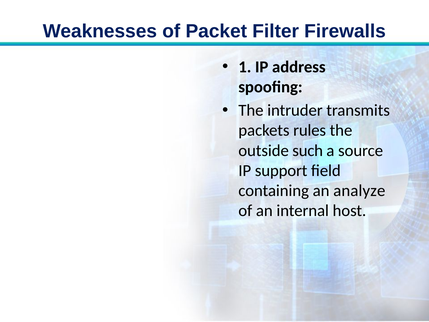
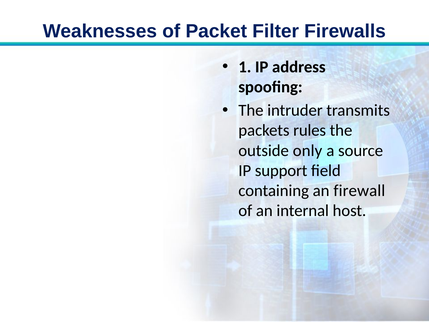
such: such -> only
analyze: analyze -> firewall
